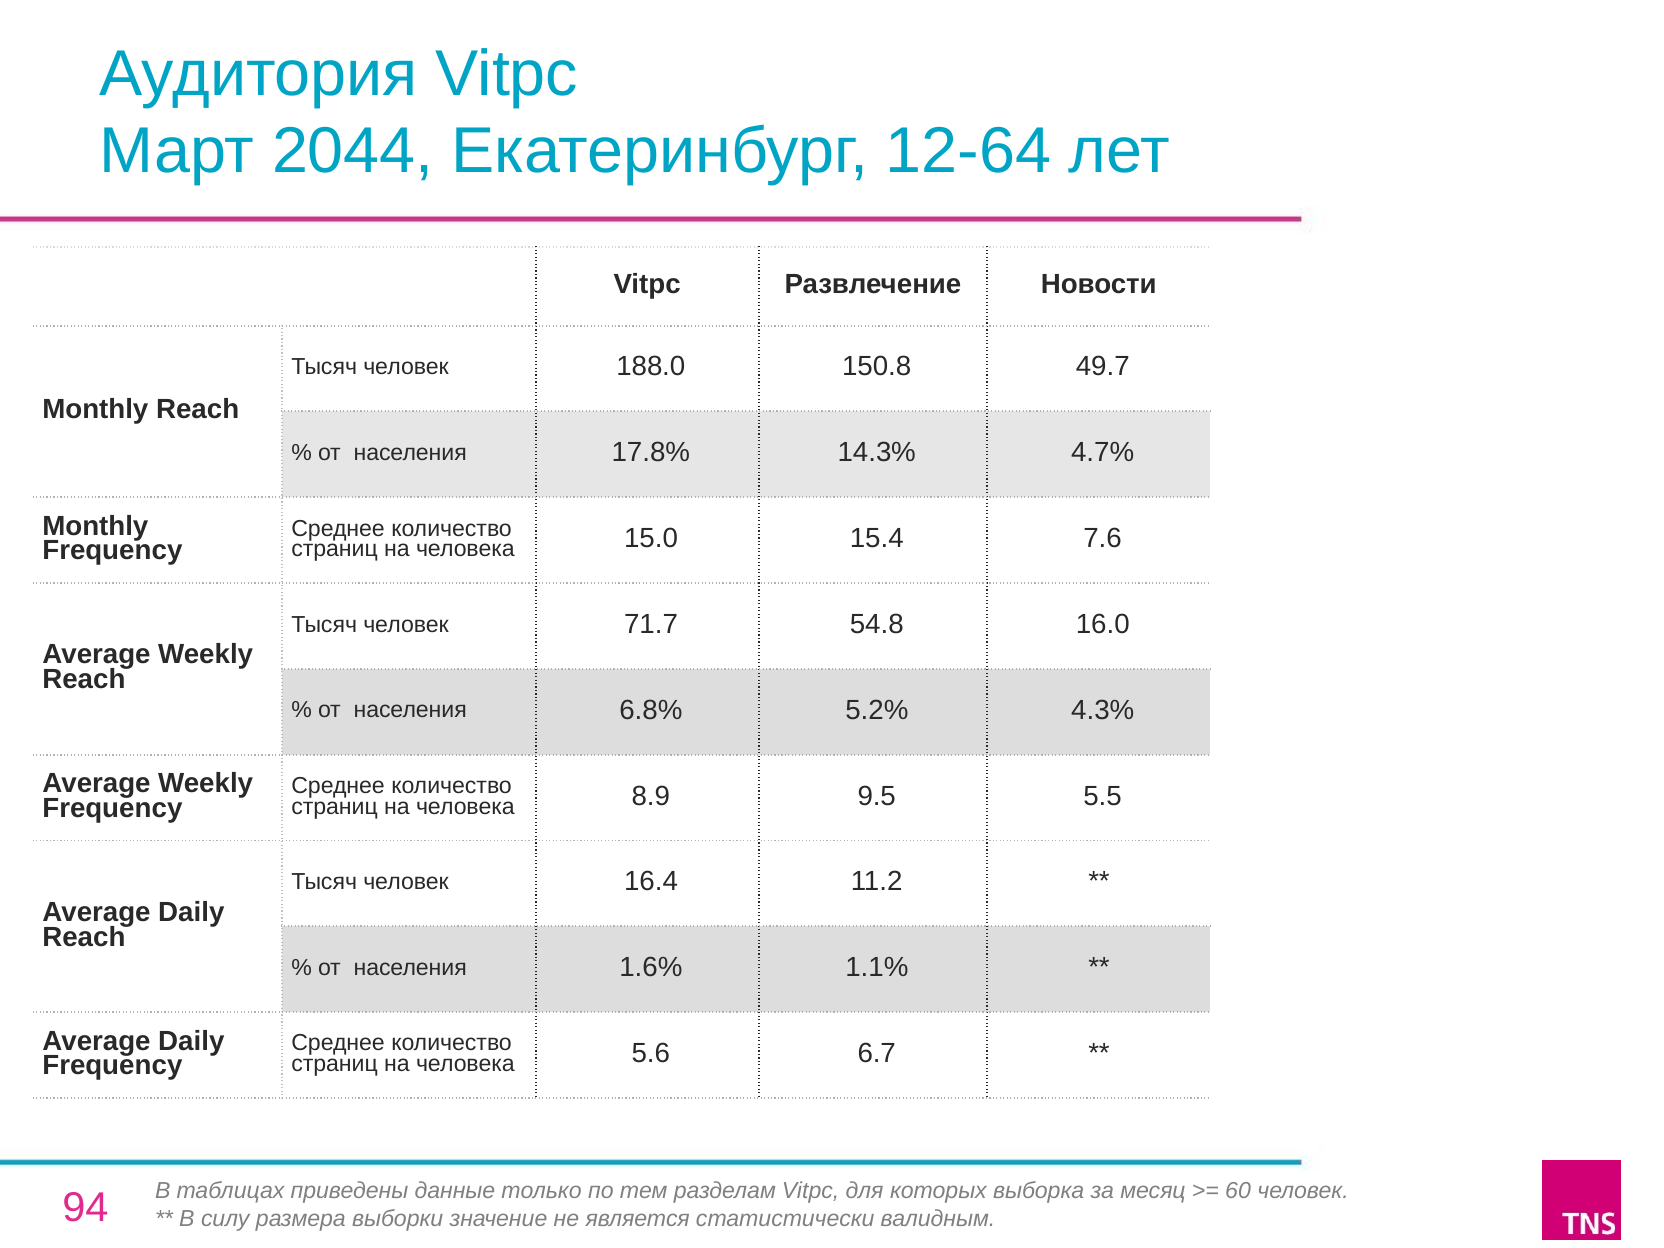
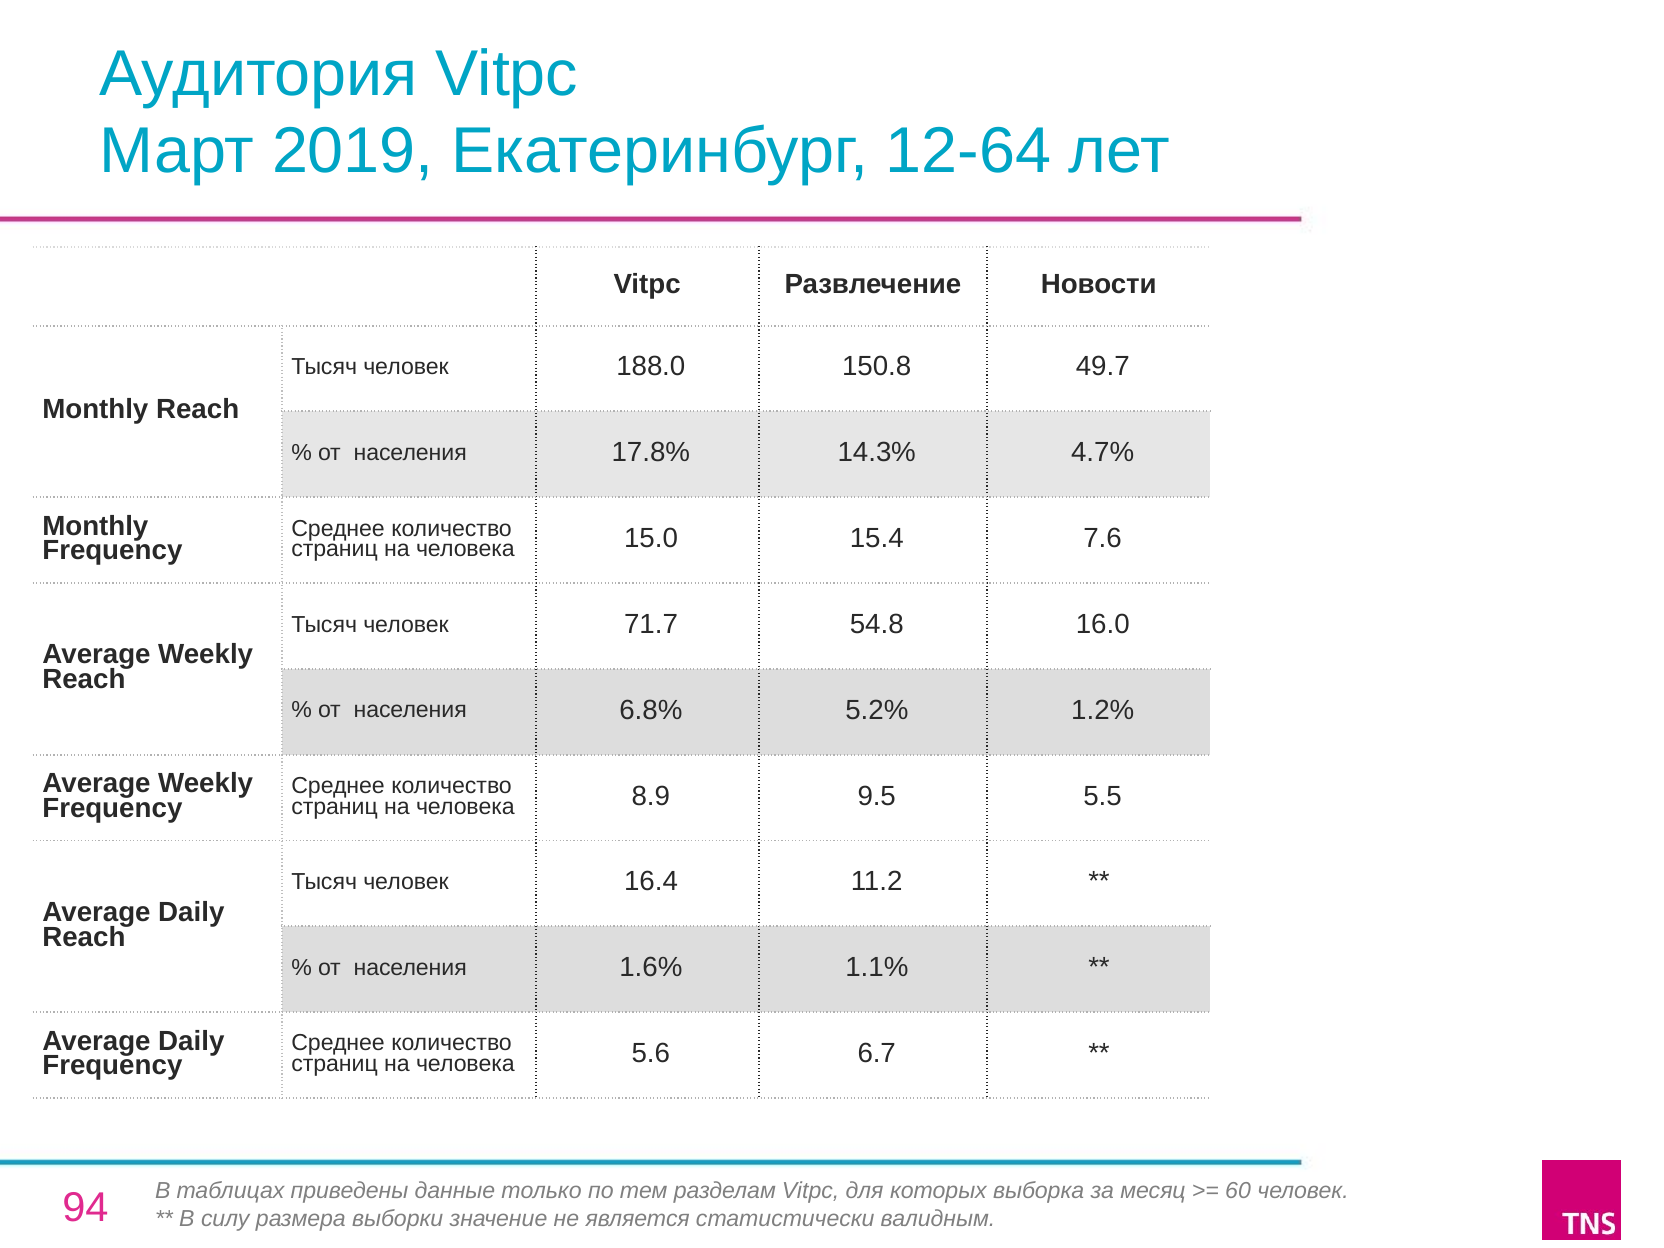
2044: 2044 -> 2019
4.3%: 4.3% -> 1.2%
